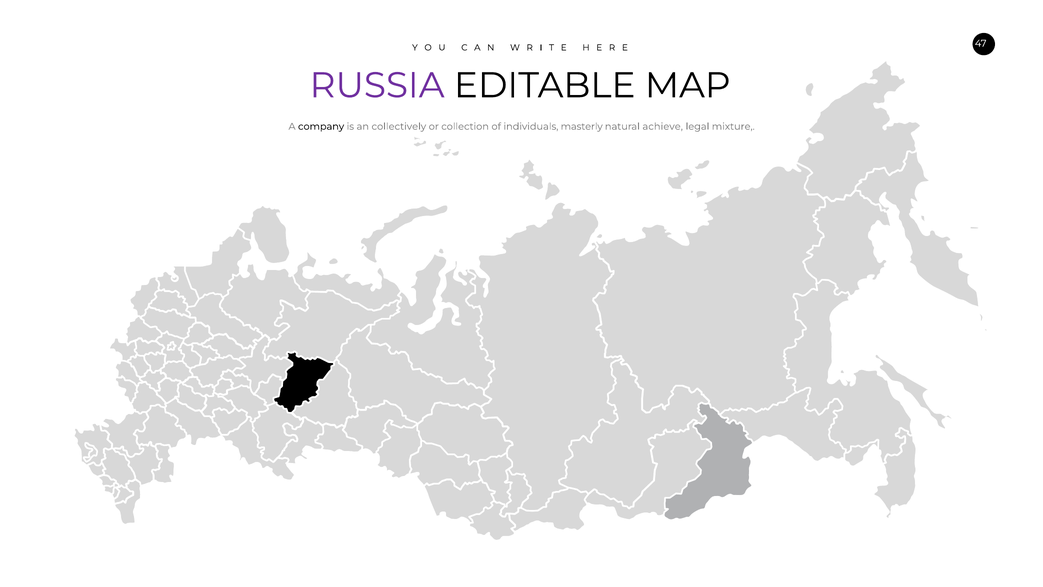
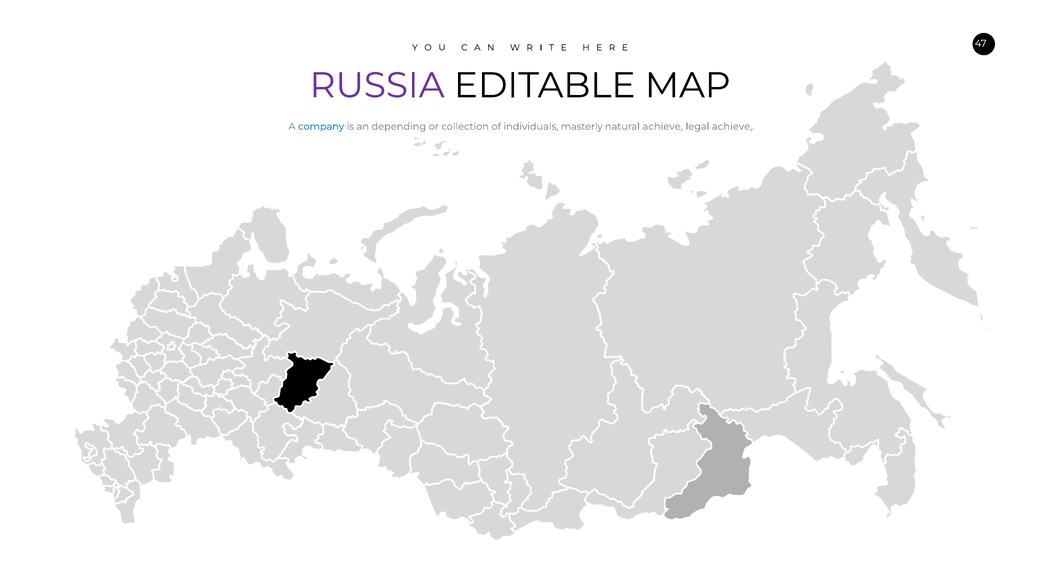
company colour: black -> blue
collectively: collectively -> depending
legal mixture: mixture -> achieve
